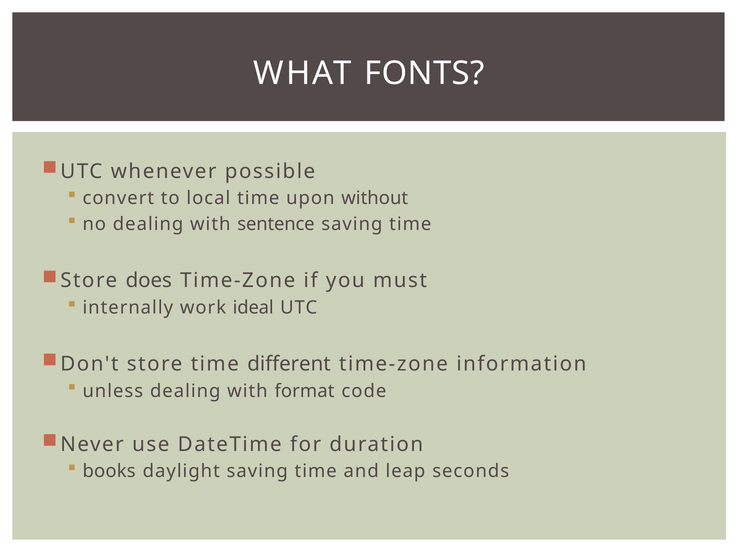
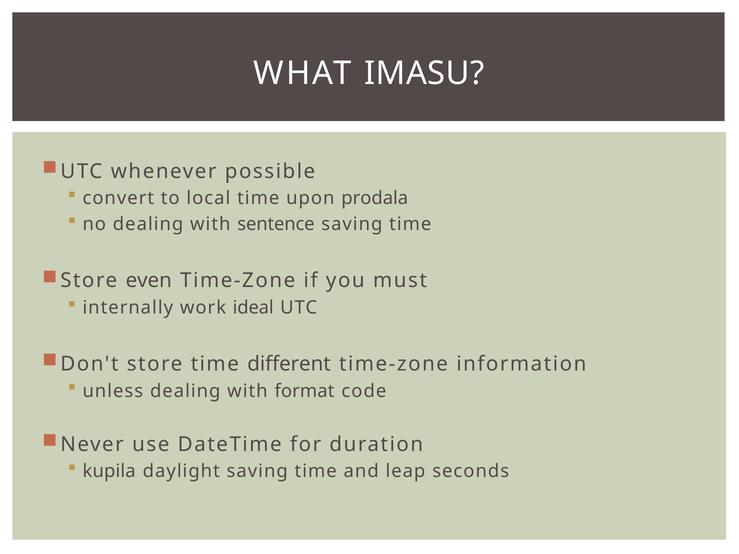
FONTS: FONTS -> IMASU
without: without -> prodala
does: does -> even
books: books -> kupila
